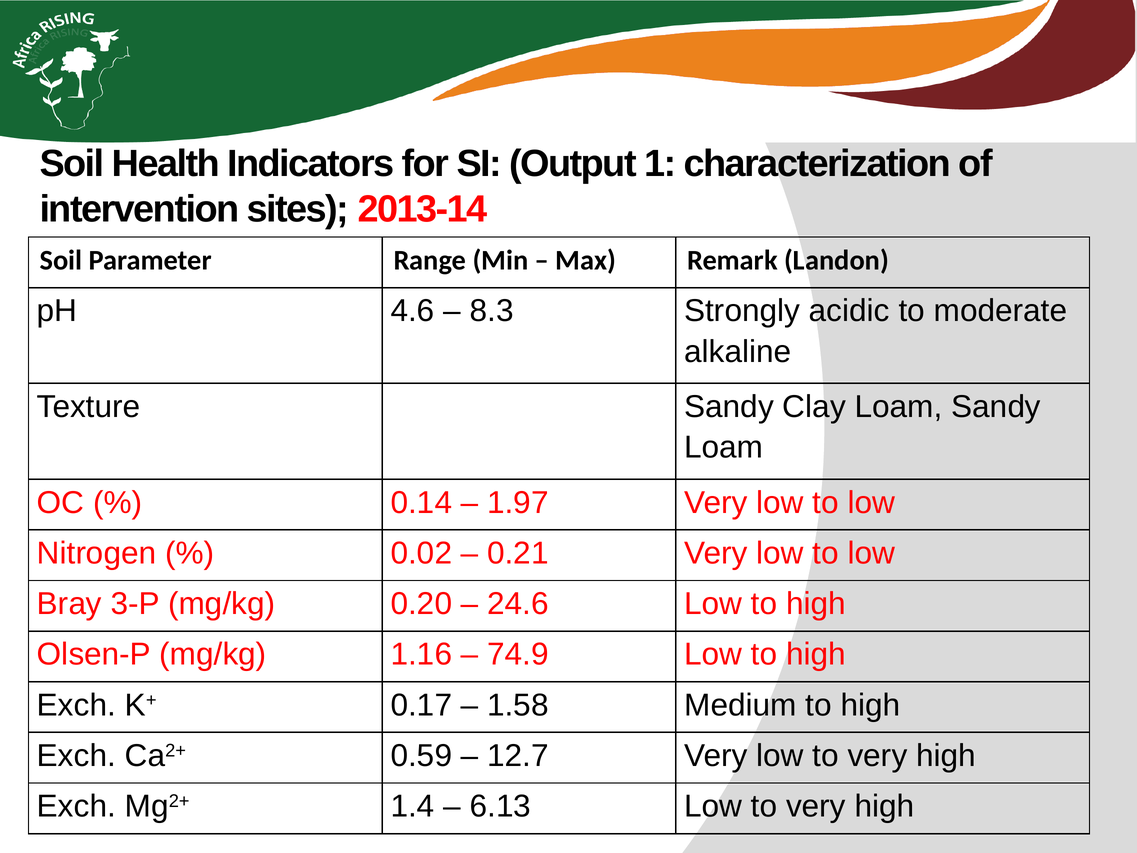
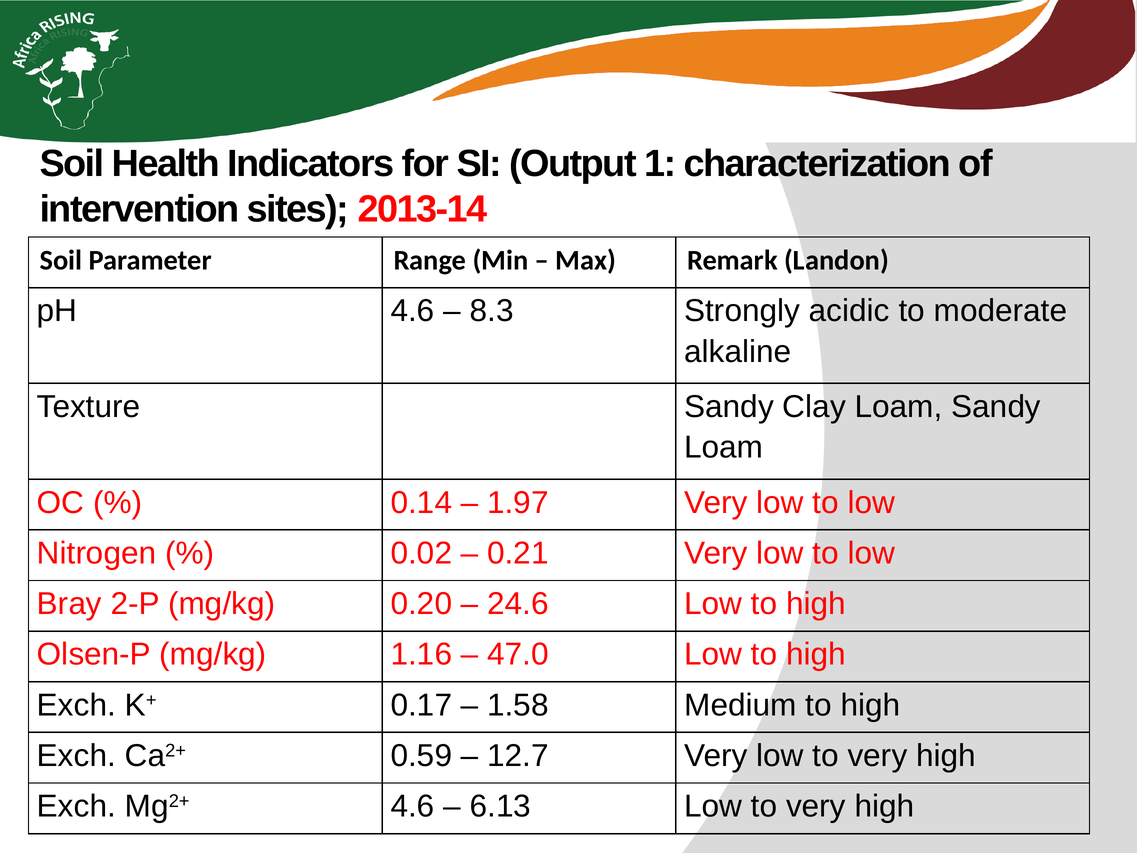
3-P: 3-P -> 2-P
74.9: 74.9 -> 47.0
Mg2+ 1.4: 1.4 -> 4.6
